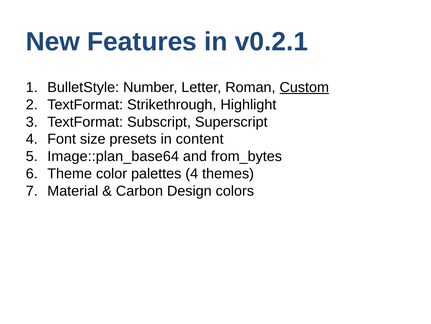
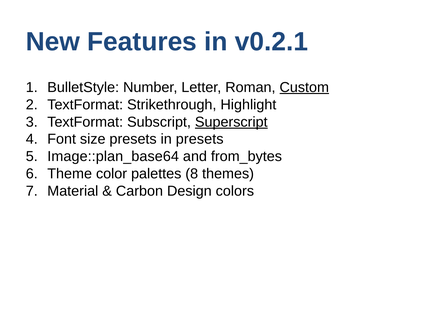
Superscript underline: none -> present
in content: content -> presets
palettes 4: 4 -> 8
